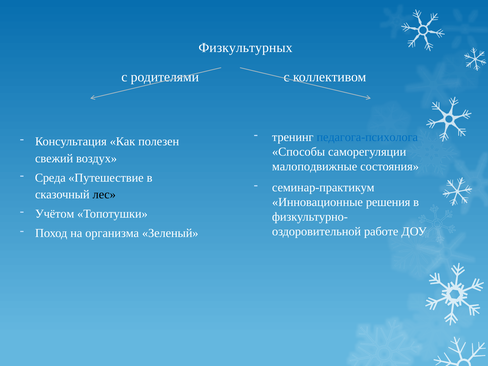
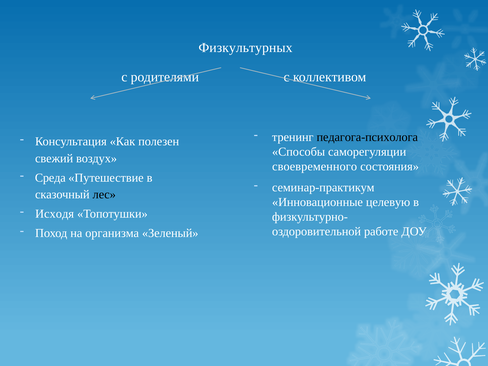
педагога-психолога colour: blue -> black
малоподвижные: малоподвижные -> своевременного
решения: решения -> целевую
Учётом: Учётом -> Исходя
